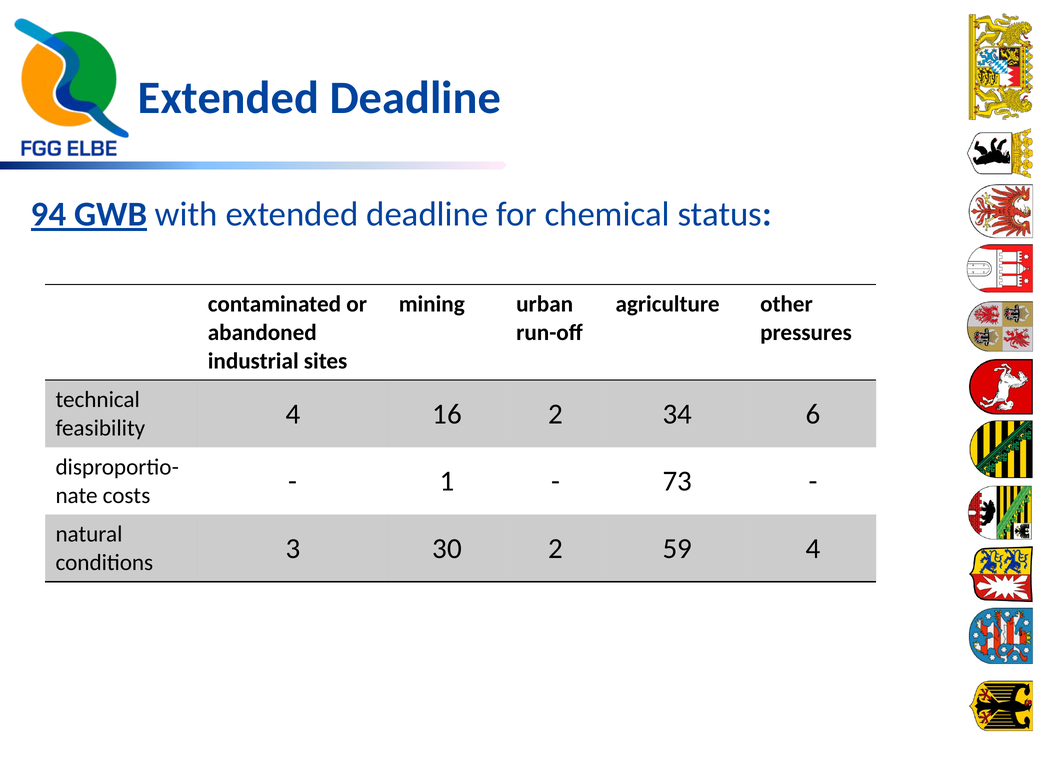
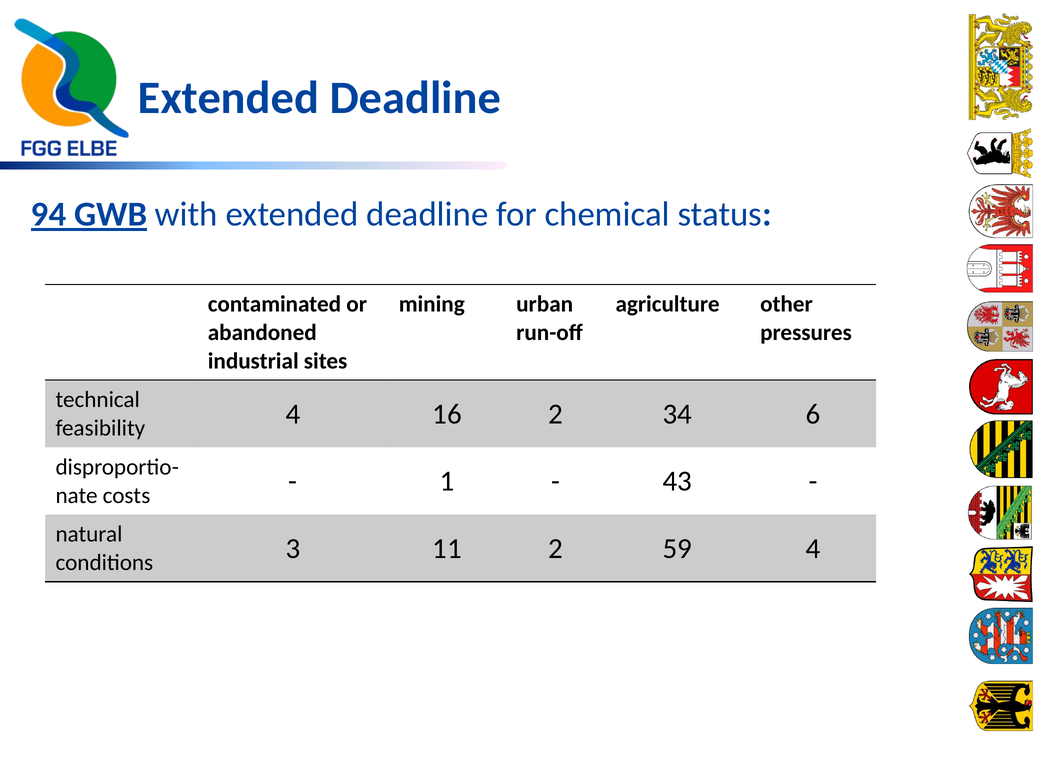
73: 73 -> 43
30: 30 -> 11
